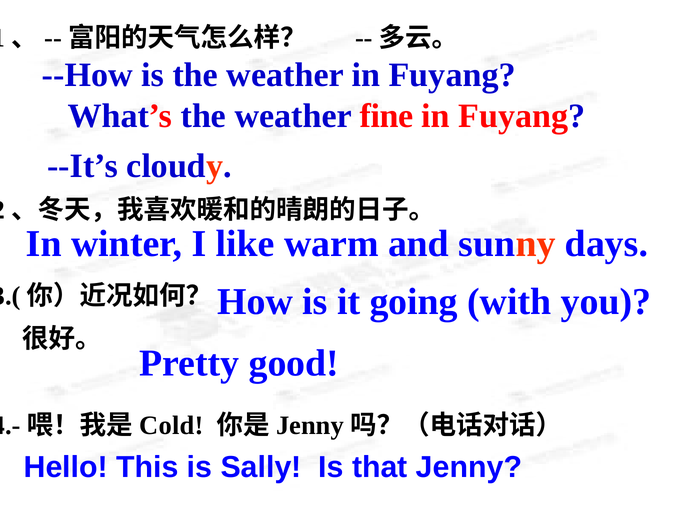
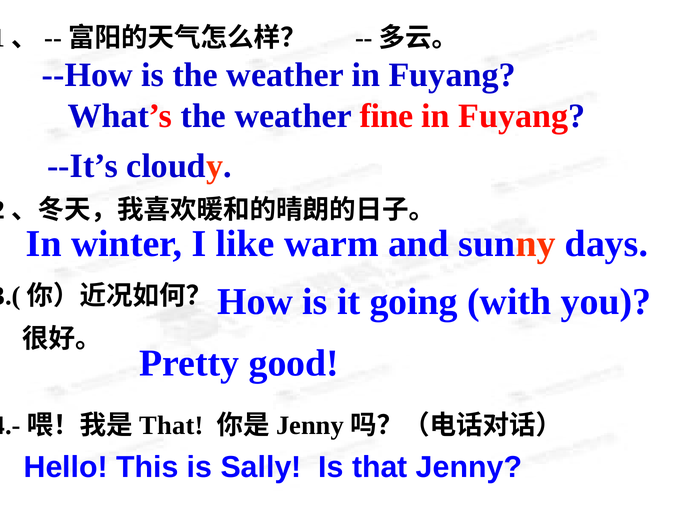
Cold at (171, 425): Cold -> That
